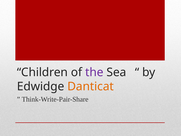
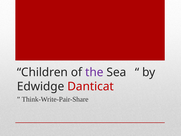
Danticat colour: orange -> red
